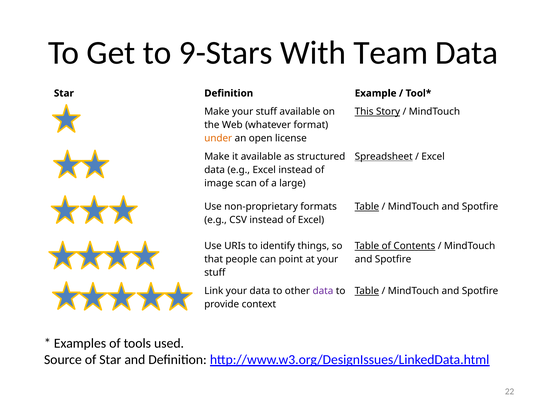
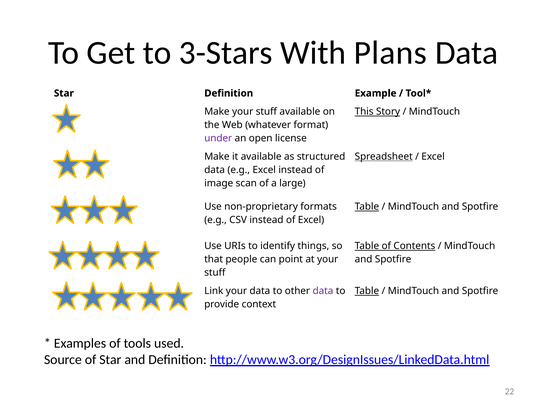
9-Stars: 9-Stars -> 3-Stars
Team: Team -> Plans
under colour: orange -> purple
